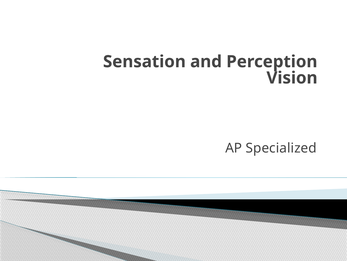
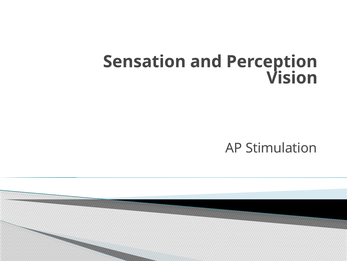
Specialized: Specialized -> Stimulation
